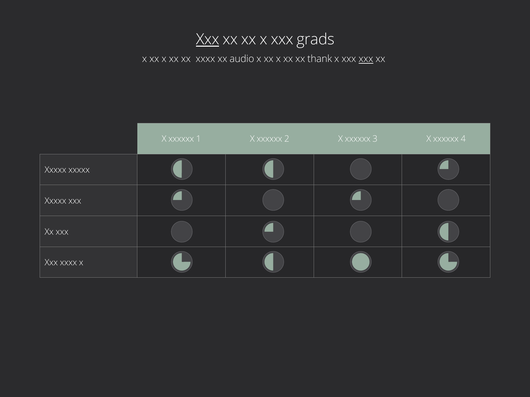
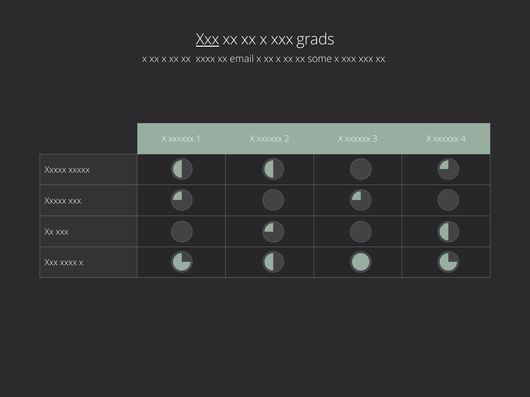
audio: audio -> email
thank: thank -> some
xxx at (366, 59) underline: present -> none
